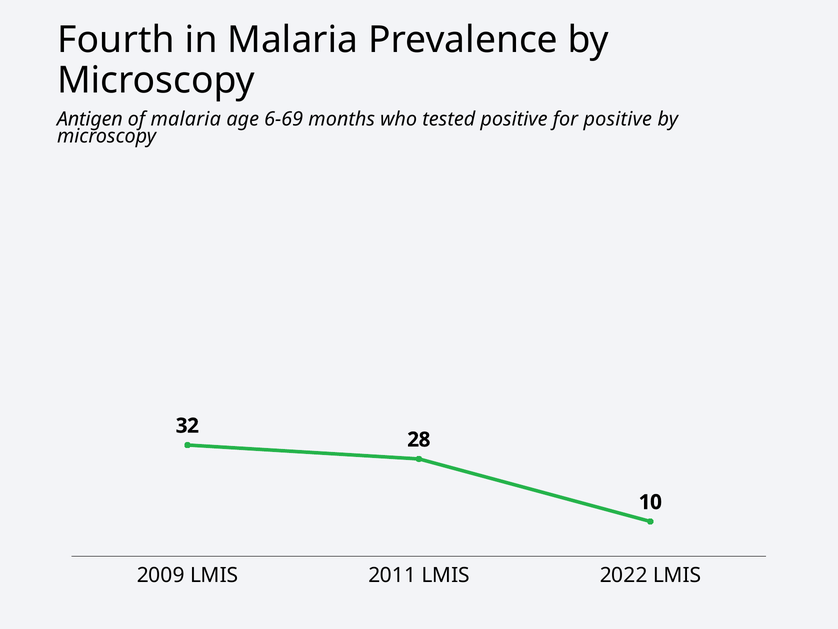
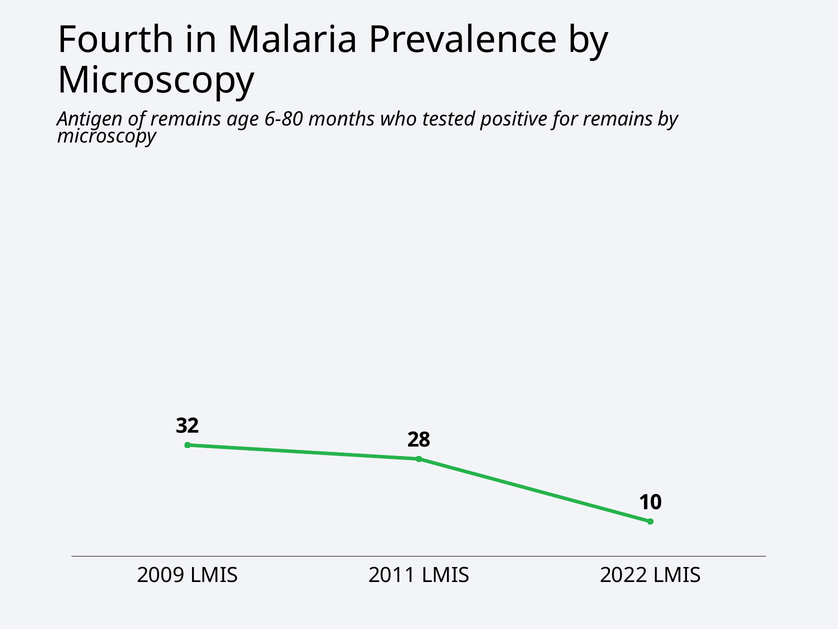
of malaria: malaria -> remains
6-69: 6-69 -> 6-80
for positive: positive -> remains
